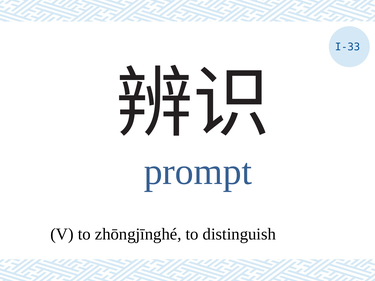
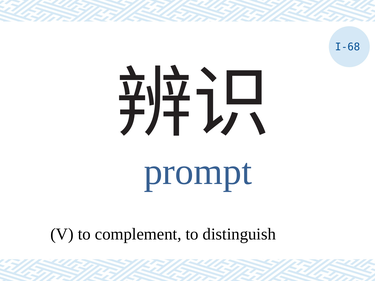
I-33: I-33 -> I-68
zhōngjīnghé: zhōngjīnghé -> complement
